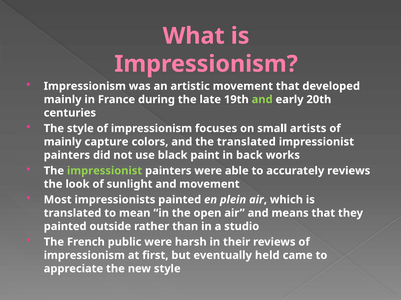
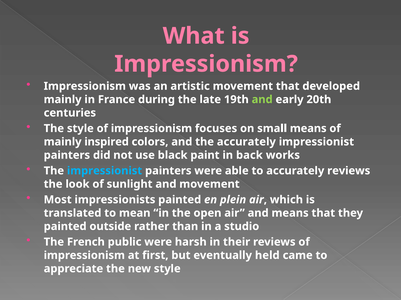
small artists: artists -> means
capture: capture -> inspired
the translated: translated -> accurately
impressionist at (105, 171) colour: light green -> light blue
